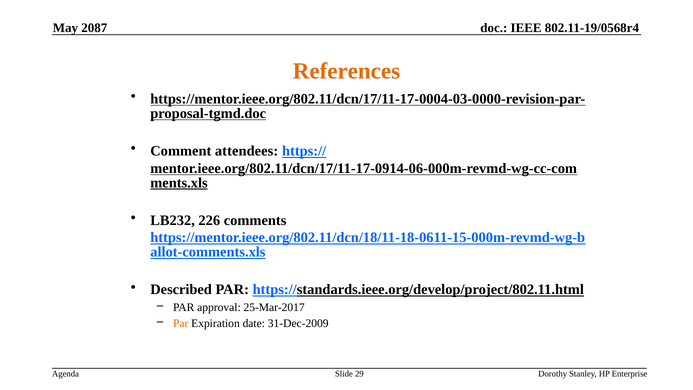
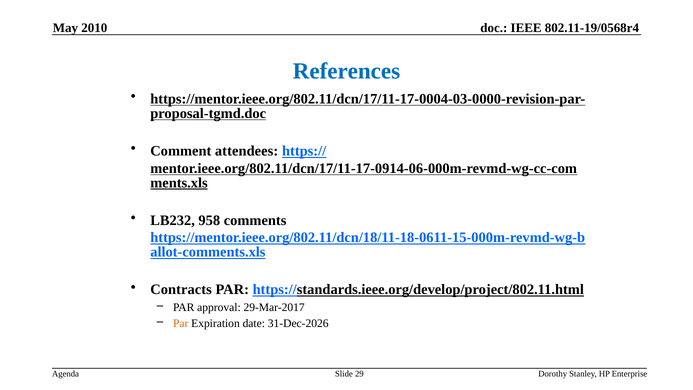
2087: 2087 -> 2010
References colour: orange -> blue
226: 226 -> 958
Described: Described -> Contracts
25-Mar-2017: 25-Mar-2017 -> 29-Mar-2017
31-Dec-2009: 31-Dec-2009 -> 31-Dec-2026
